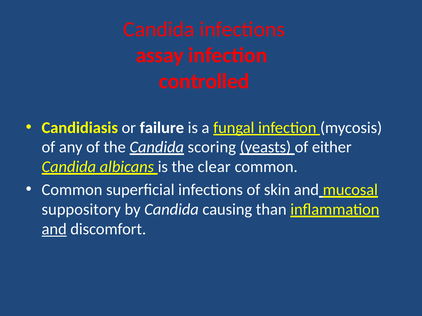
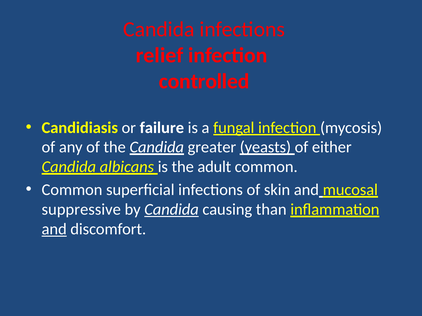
assay: assay -> relief
scoring: scoring -> greater
clear: clear -> adult
suppository: suppository -> suppressive
Candida at (172, 210) underline: none -> present
